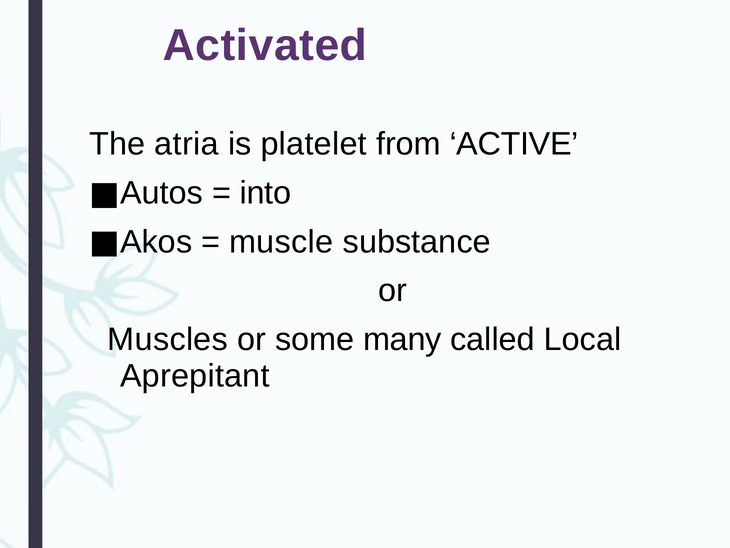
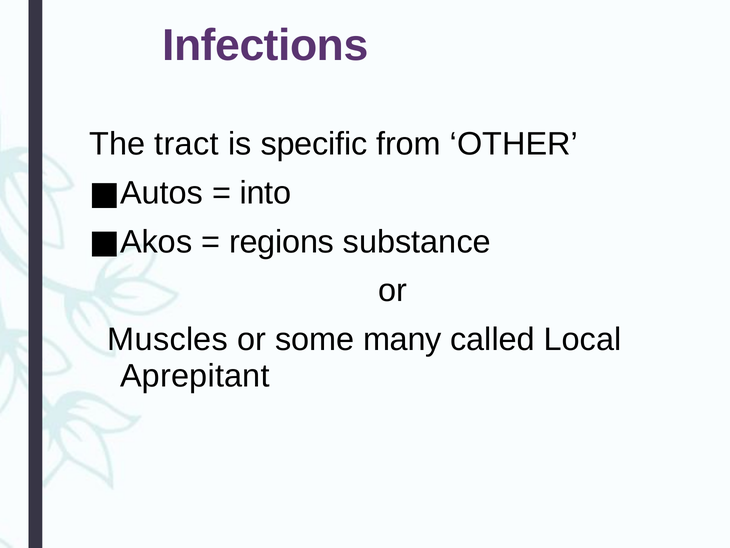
Activated: Activated -> Infections
atria: atria -> tract
platelet: platelet -> specific
ACTIVE: ACTIVE -> OTHER
muscle: muscle -> regions
